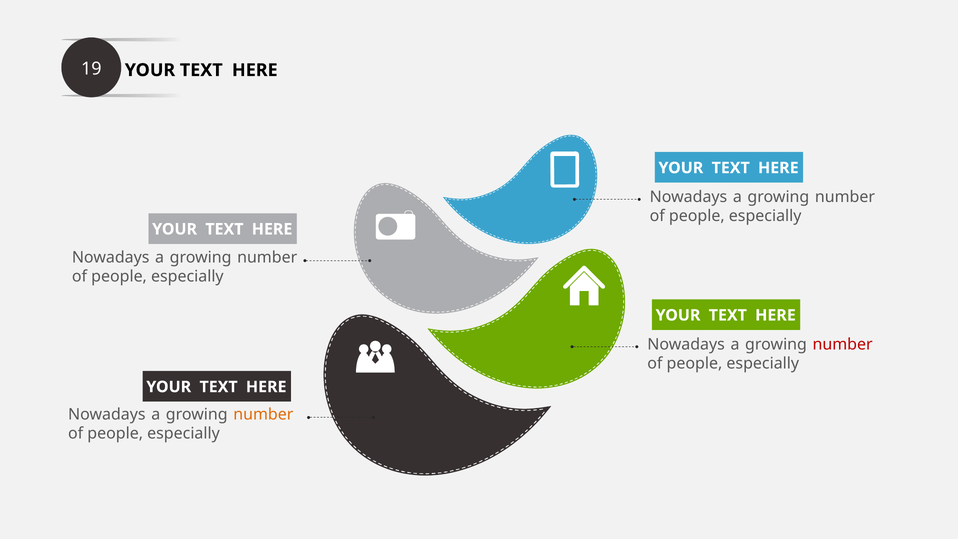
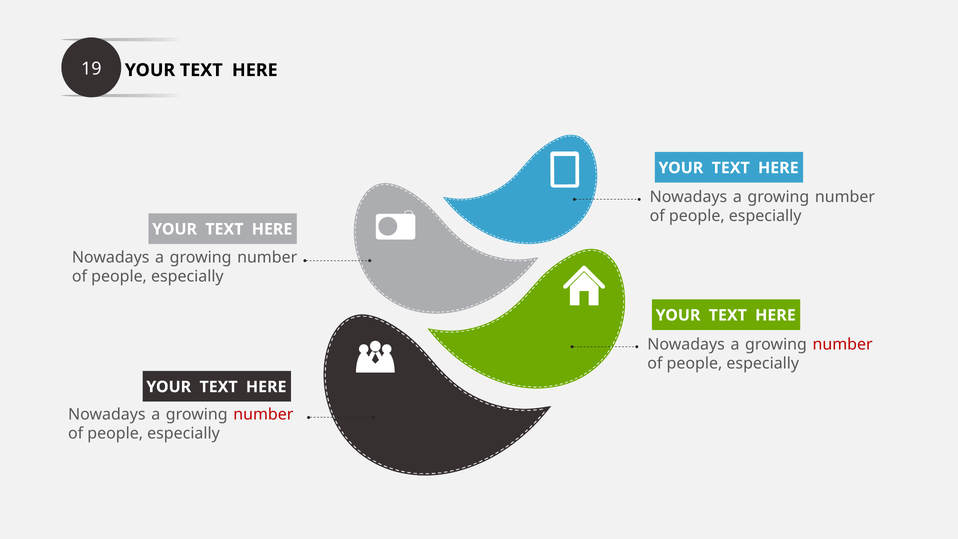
number at (263, 414) colour: orange -> red
